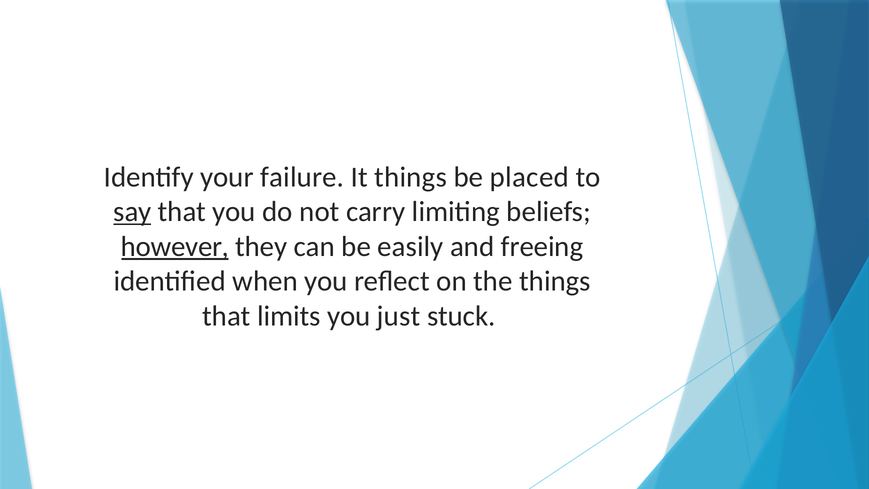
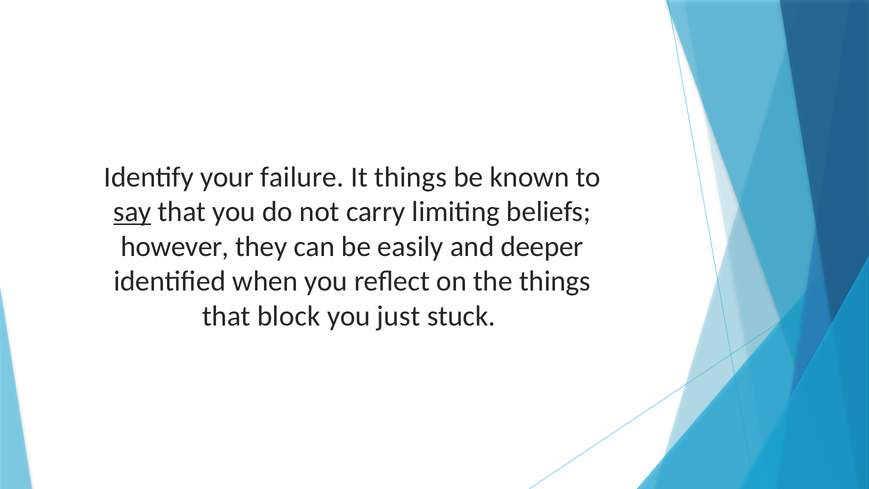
placed: placed -> known
however underline: present -> none
freeing: freeing -> deeper
limits: limits -> block
